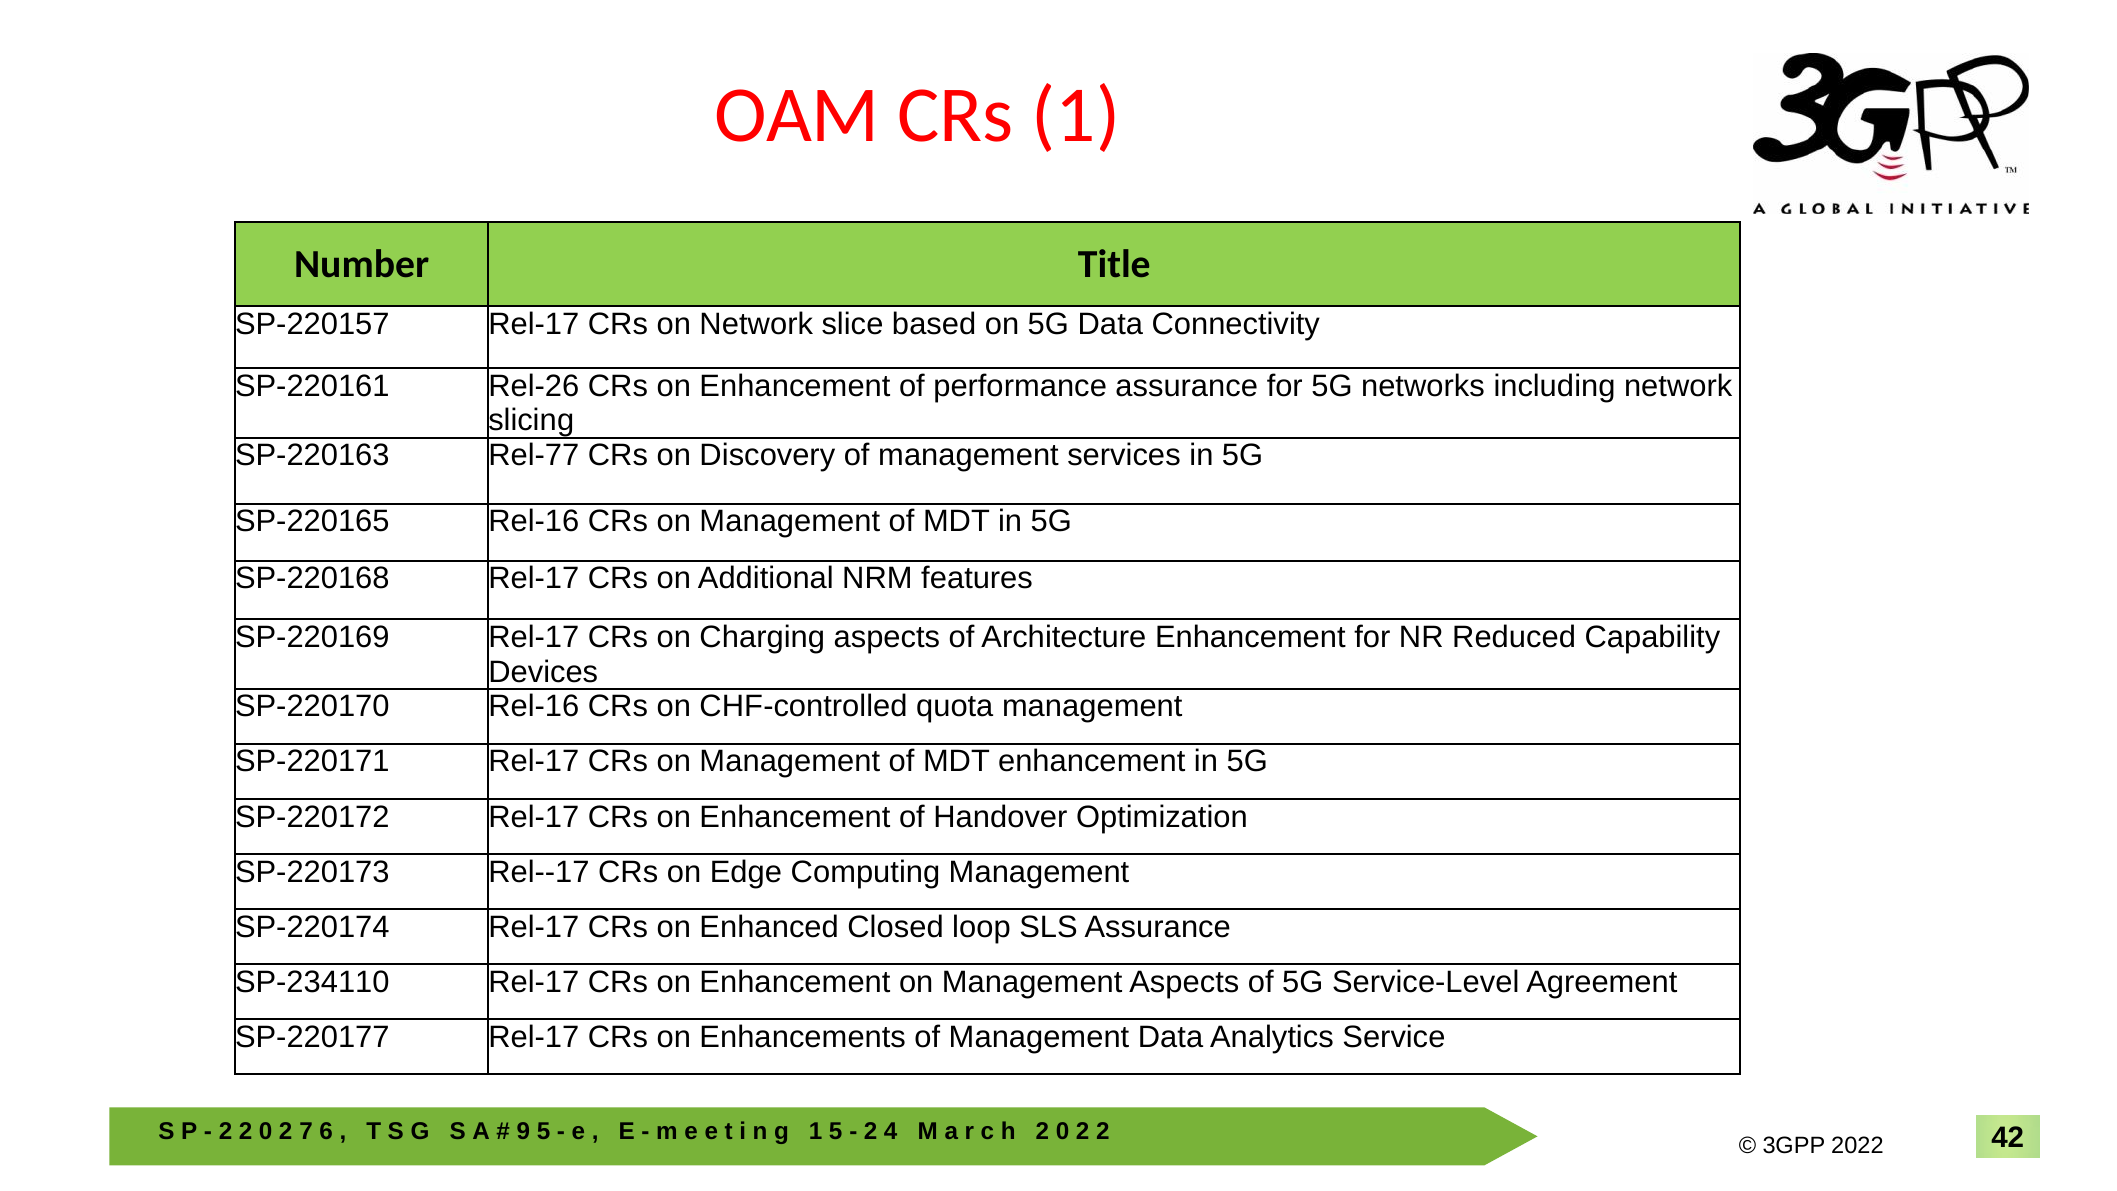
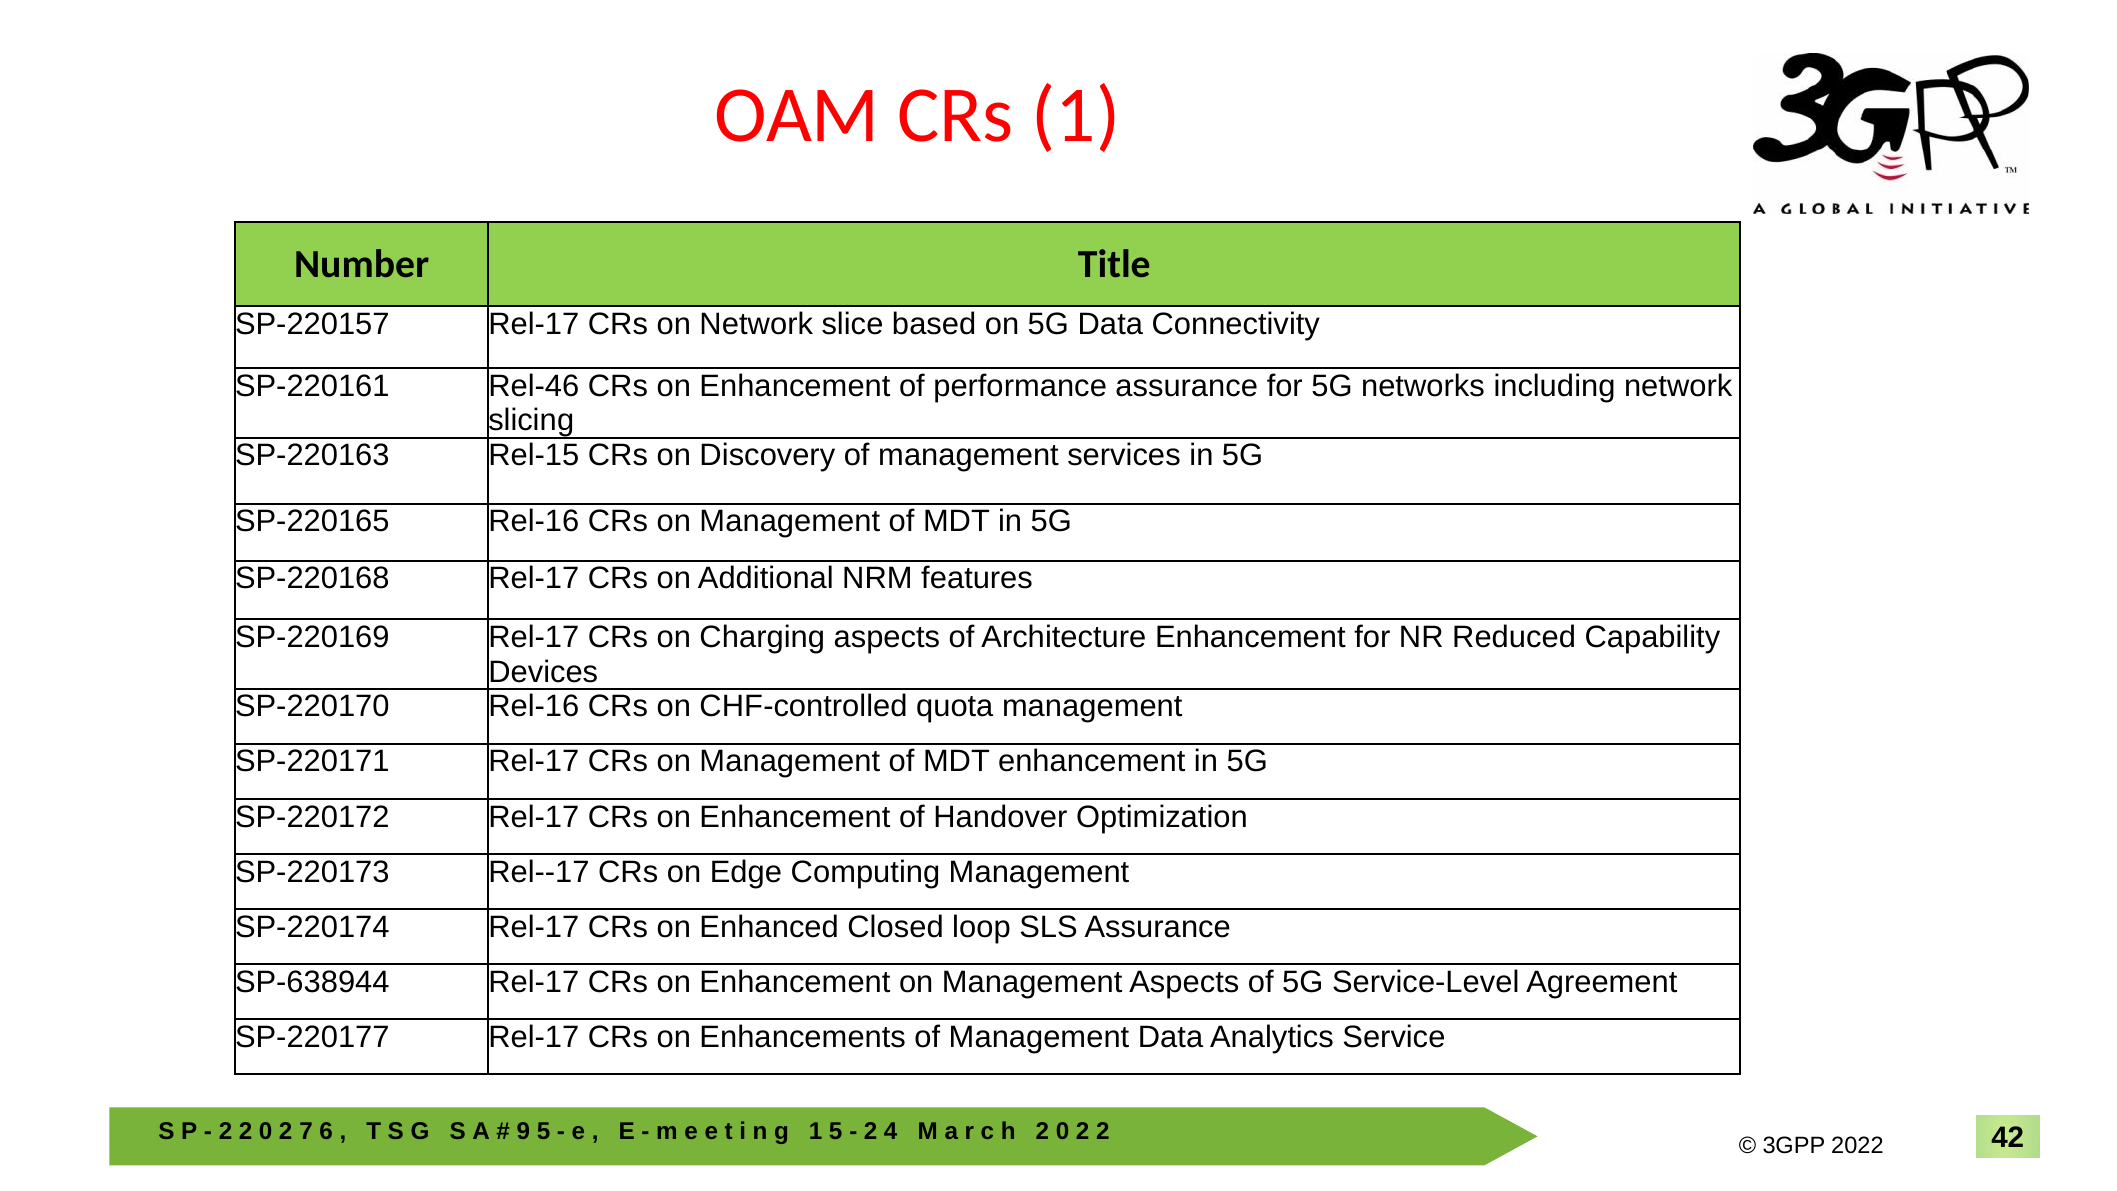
Rel-26: Rel-26 -> Rel-46
Rel-77: Rel-77 -> Rel-15
SP-234110: SP-234110 -> SP-638944
